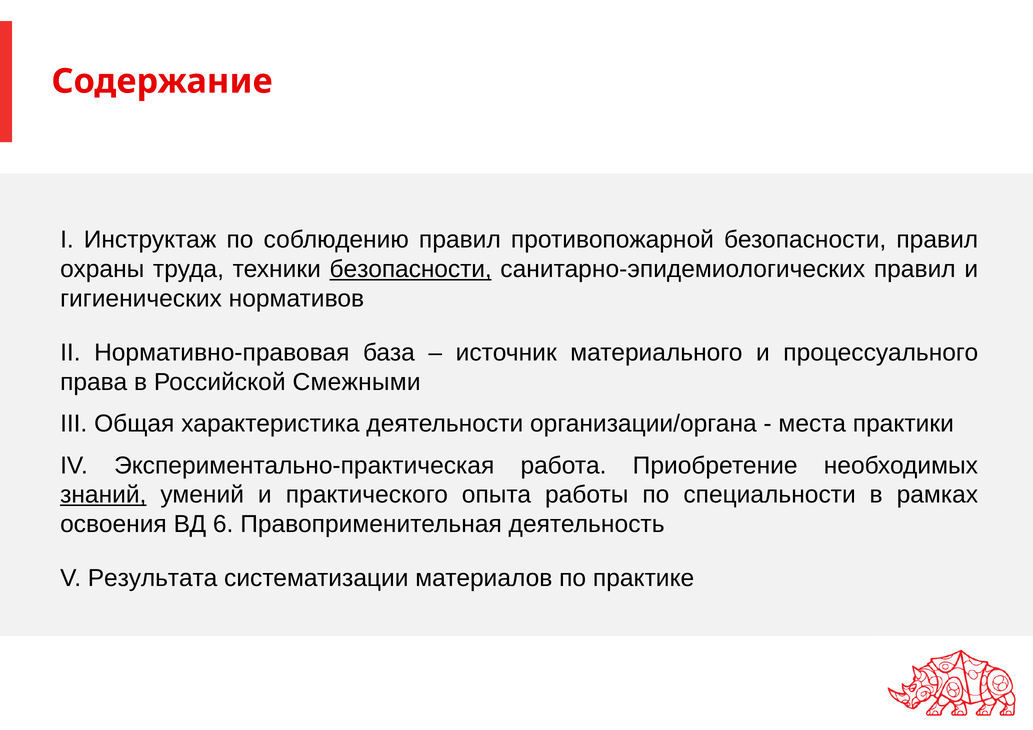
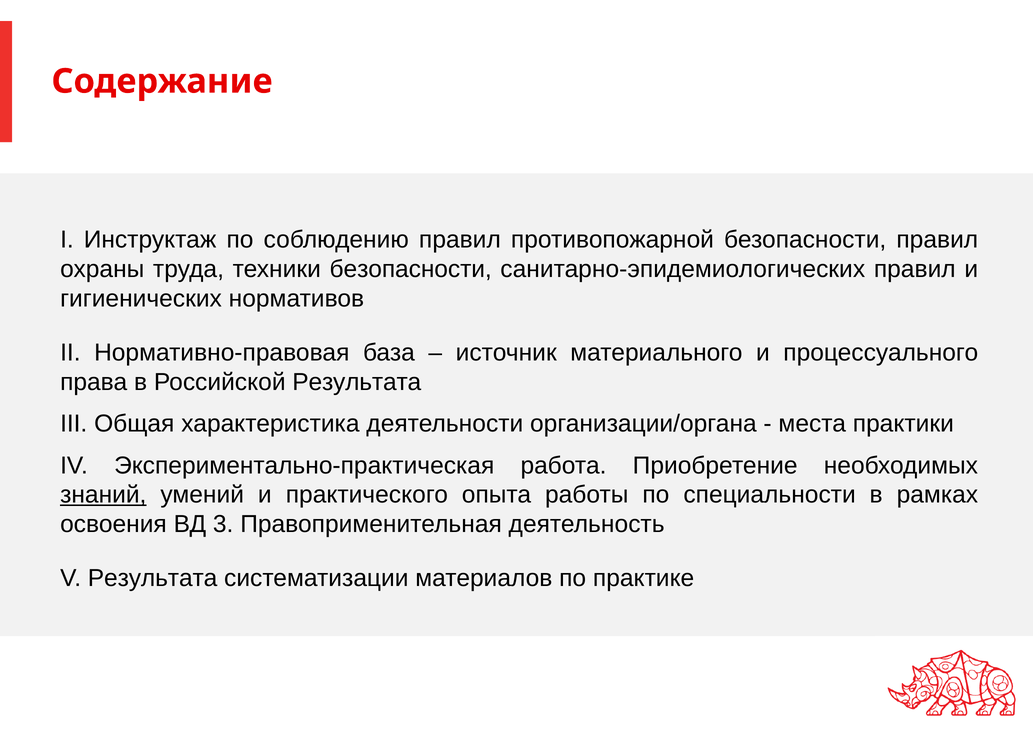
безопасности at (411, 269) underline: present -> none
Российской Смежными: Смежными -> Результата
6: 6 -> 3
